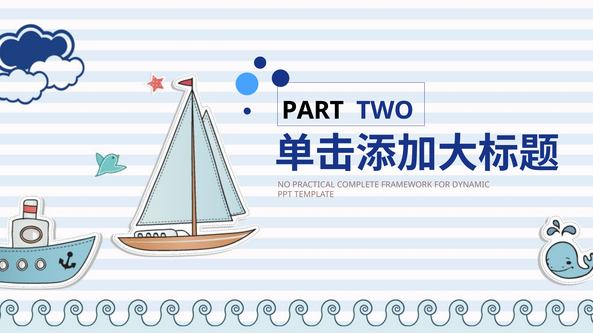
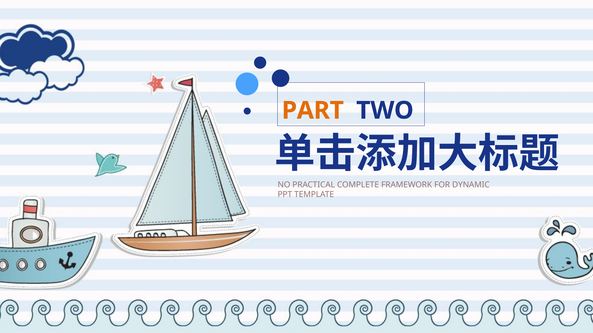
PART colour: black -> orange
